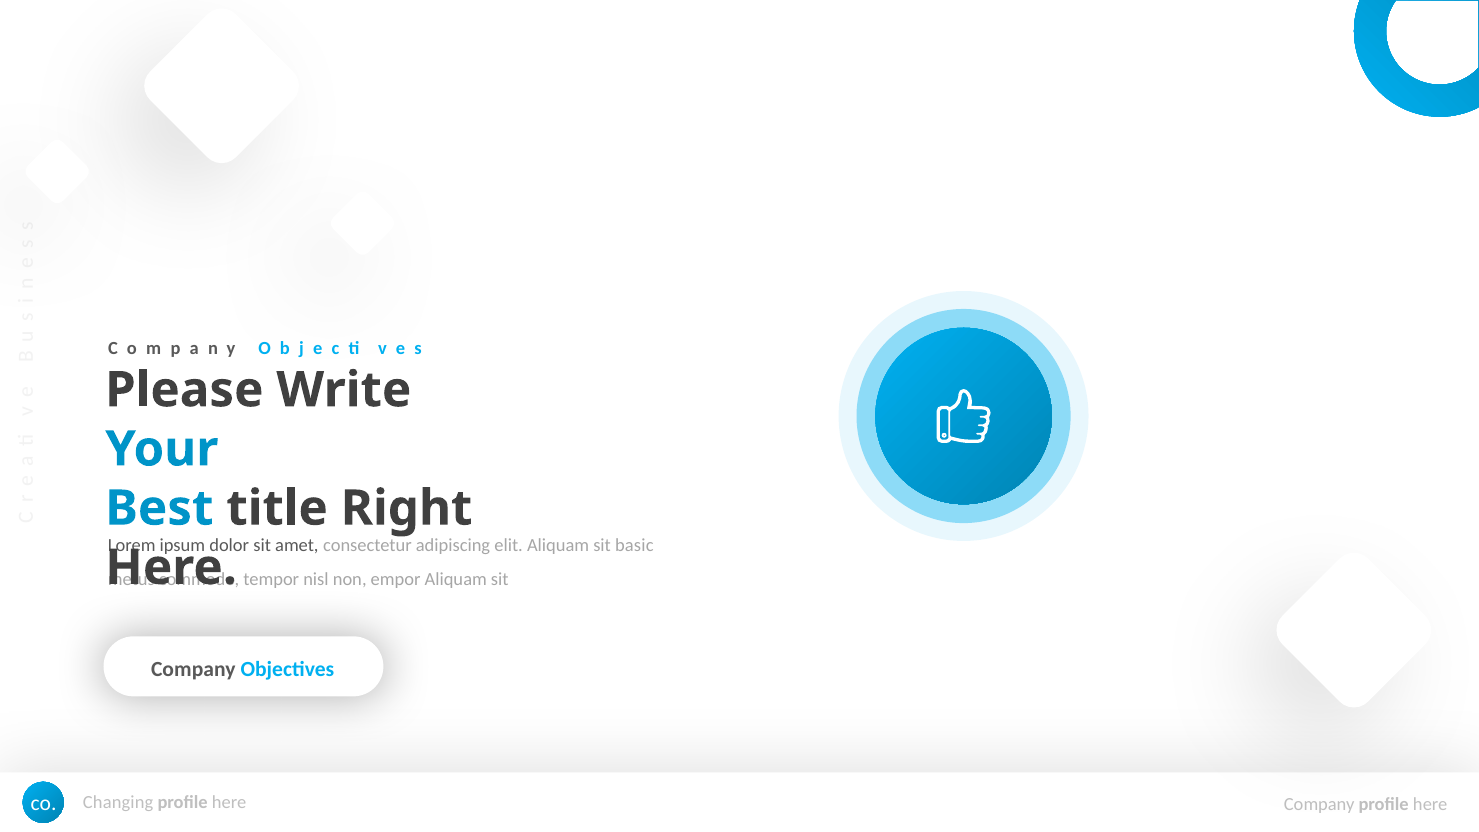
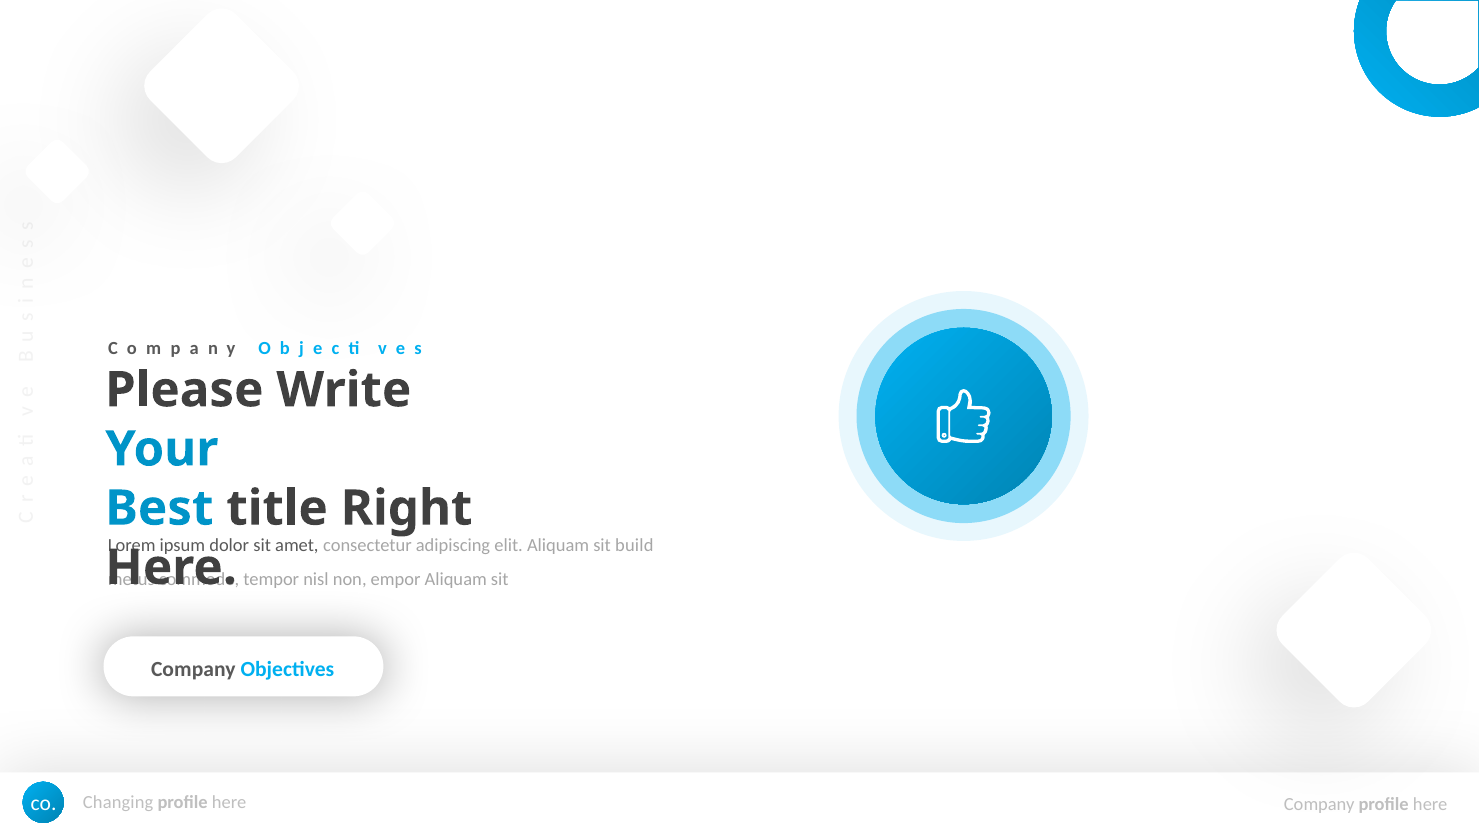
basic: basic -> build
